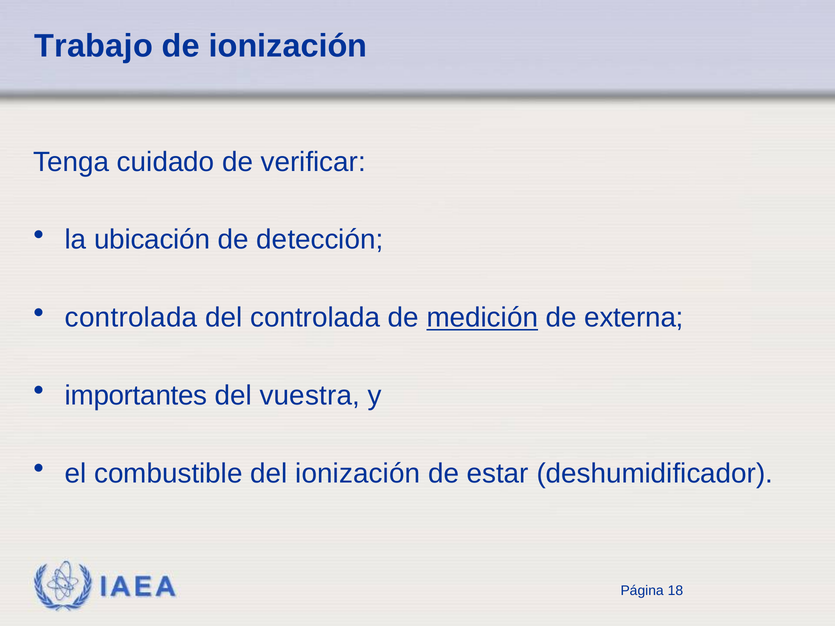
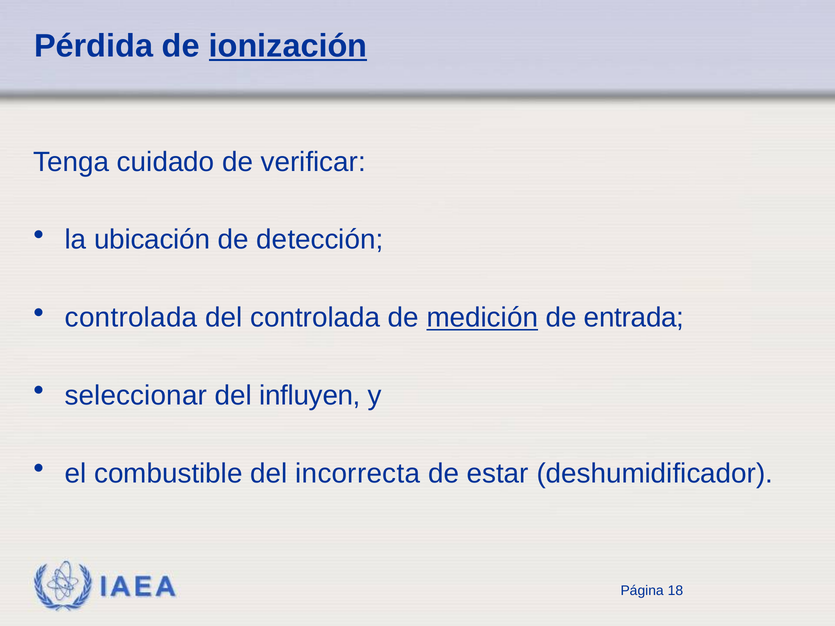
Trabajo: Trabajo -> Pérdida
ionización at (288, 46) underline: none -> present
externa: externa -> entrada
importantes: importantes -> seleccionar
vuestra: vuestra -> influyen
del ionización: ionización -> incorrecta
